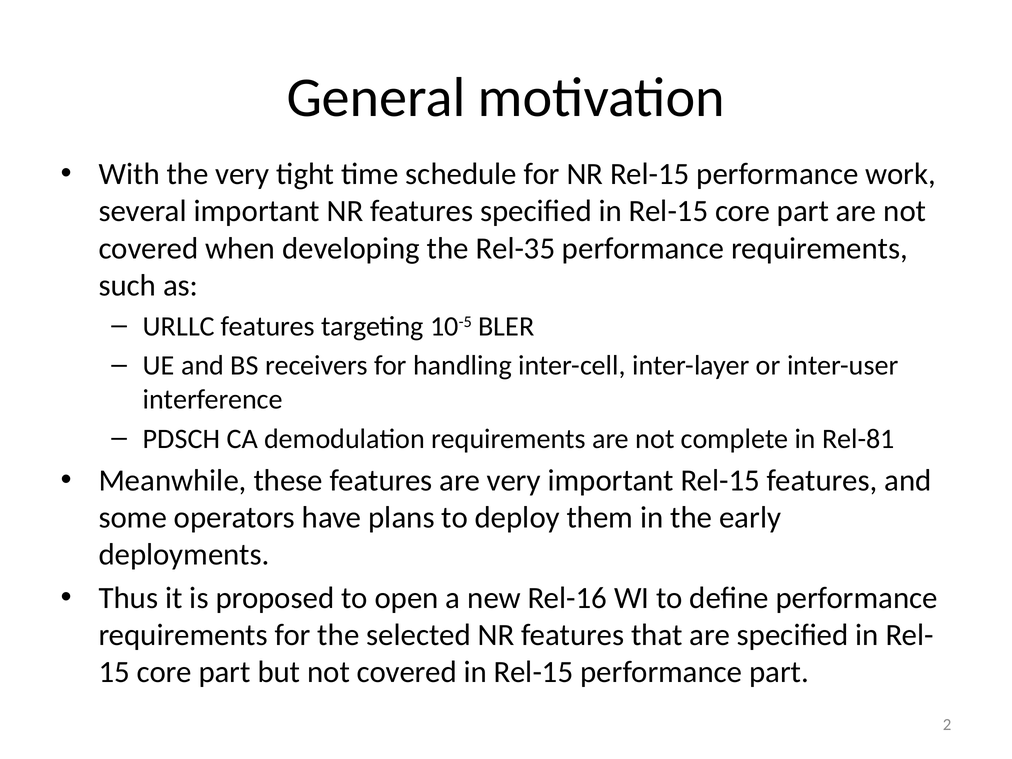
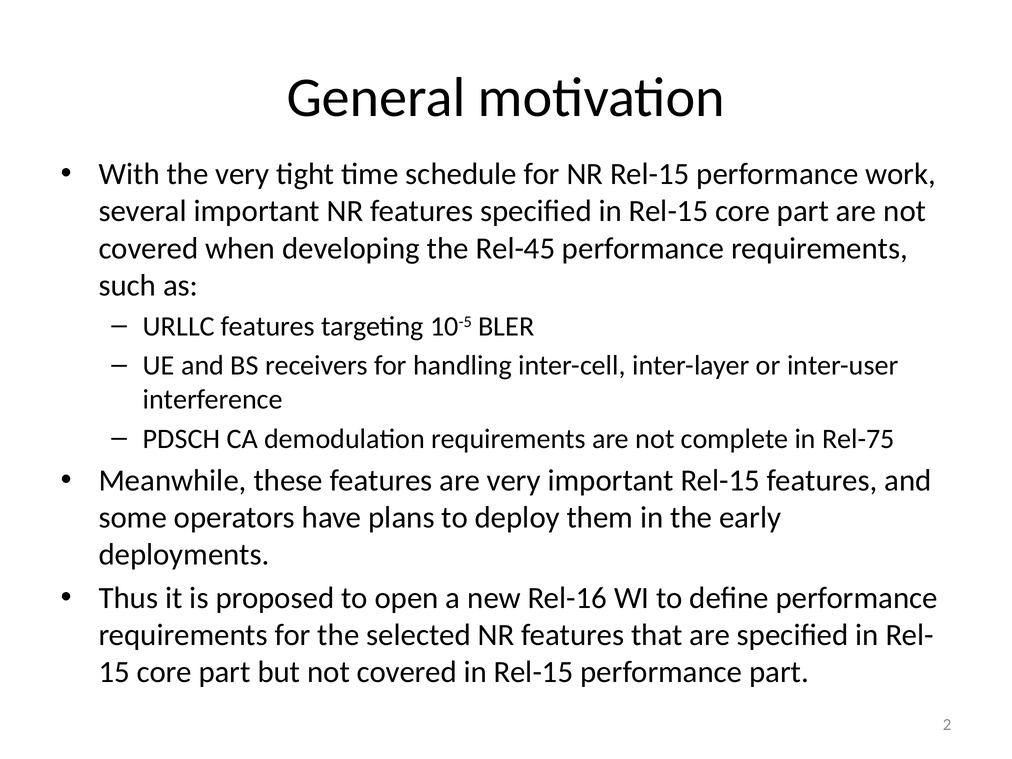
Rel-35: Rel-35 -> Rel-45
Rel-81: Rel-81 -> Rel-75
